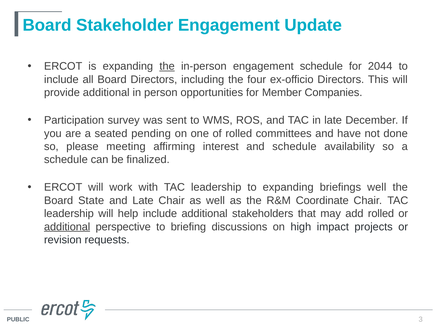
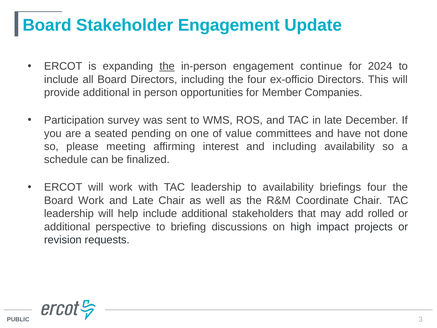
engagement schedule: schedule -> continue
2044: 2044 -> 2024
of rolled: rolled -> value
and schedule: schedule -> including
to expanding: expanding -> availability
briefings well: well -> four
Board State: State -> Work
additional at (67, 227) underline: present -> none
